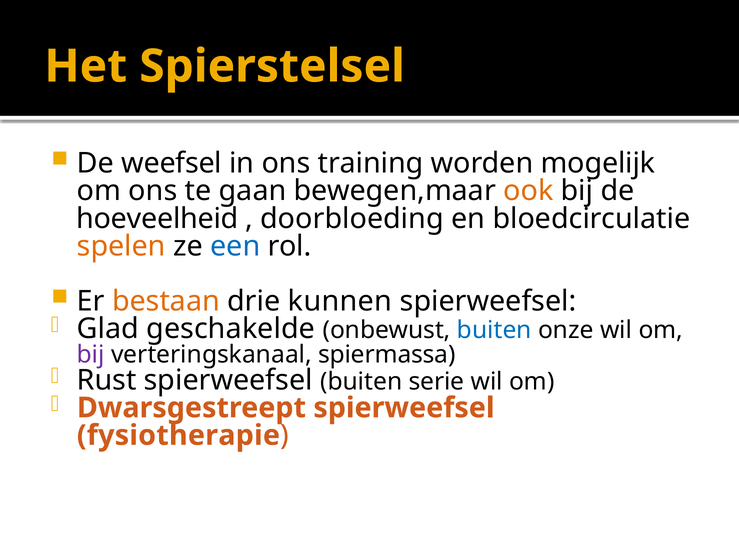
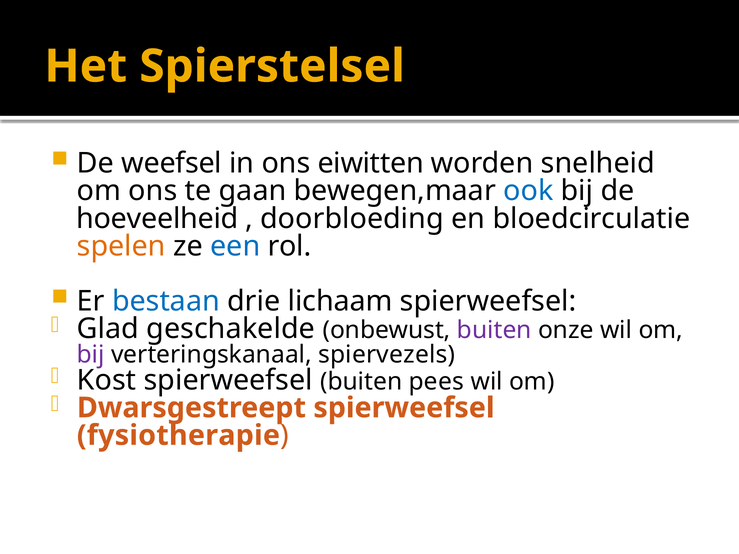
training: training -> eiwitten
mogelijk: mogelijk -> snelheid
ook colour: orange -> blue
bestaan colour: orange -> blue
kunnen: kunnen -> lichaam
buiten at (494, 330) colour: blue -> purple
spiermassa: spiermassa -> spiervezels
Rust: Rust -> Kost
serie: serie -> pees
